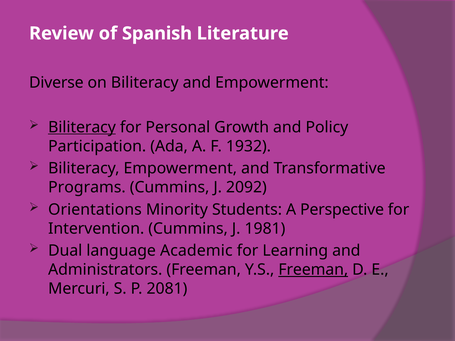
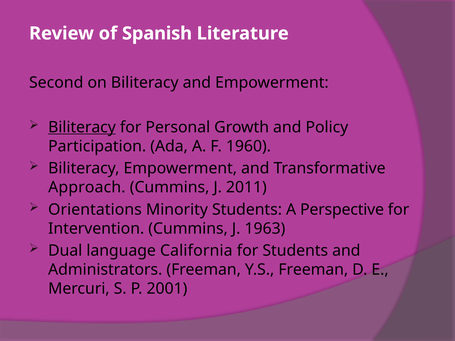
Diverse: Diverse -> Second
1932: 1932 -> 1960
Programs: Programs -> Approach
2092: 2092 -> 2011
1981: 1981 -> 1963
Academic: Academic -> California
for Learning: Learning -> Students
Freeman at (313, 270) underline: present -> none
2081: 2081 -> 2001
